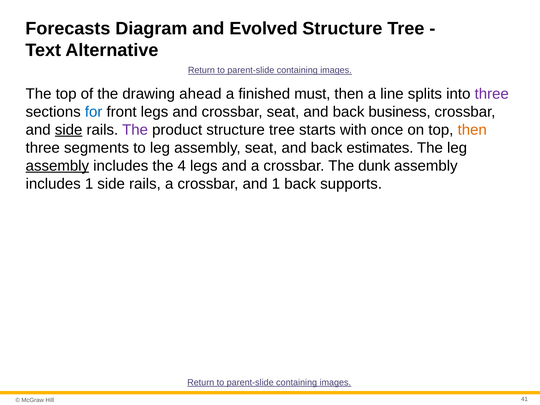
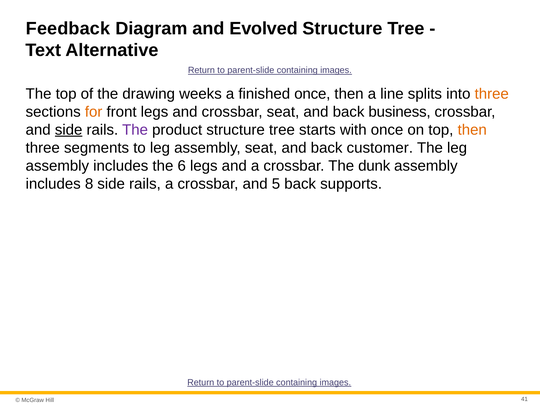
Forecasts: Forecasts -> Feedback
ahead: ahead -> weeks
finished must: must -> once
three at (492, 94) colour: purple -> orange
for colour: blue -> orange
estimates: estimates -> customer
assembly at (57, 166) underline: present -> none
4: 4 -> 6
includes 1: 1 -> 8
and 1: 1 -> 5
